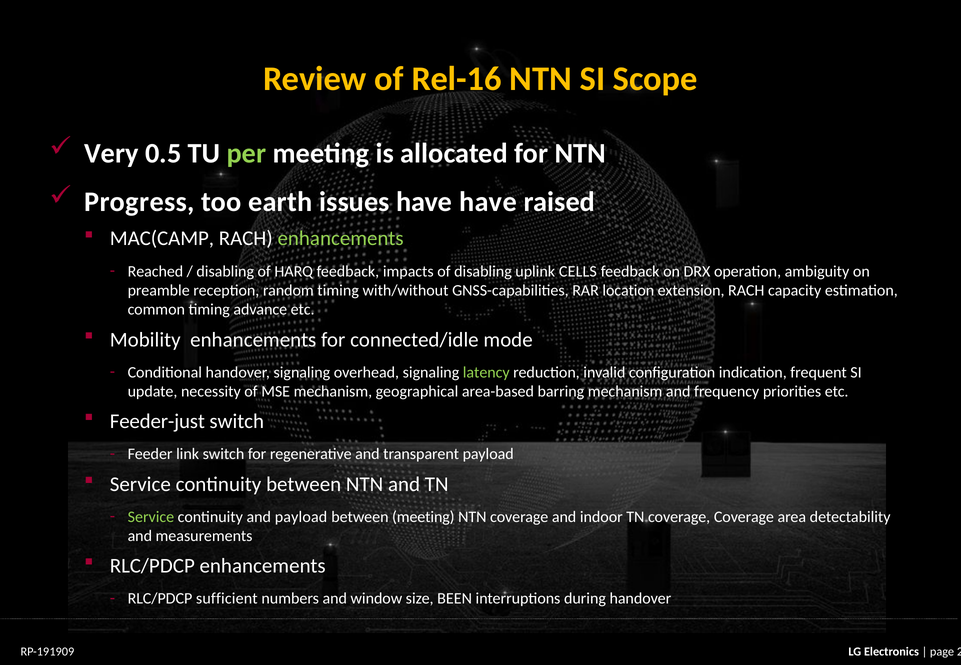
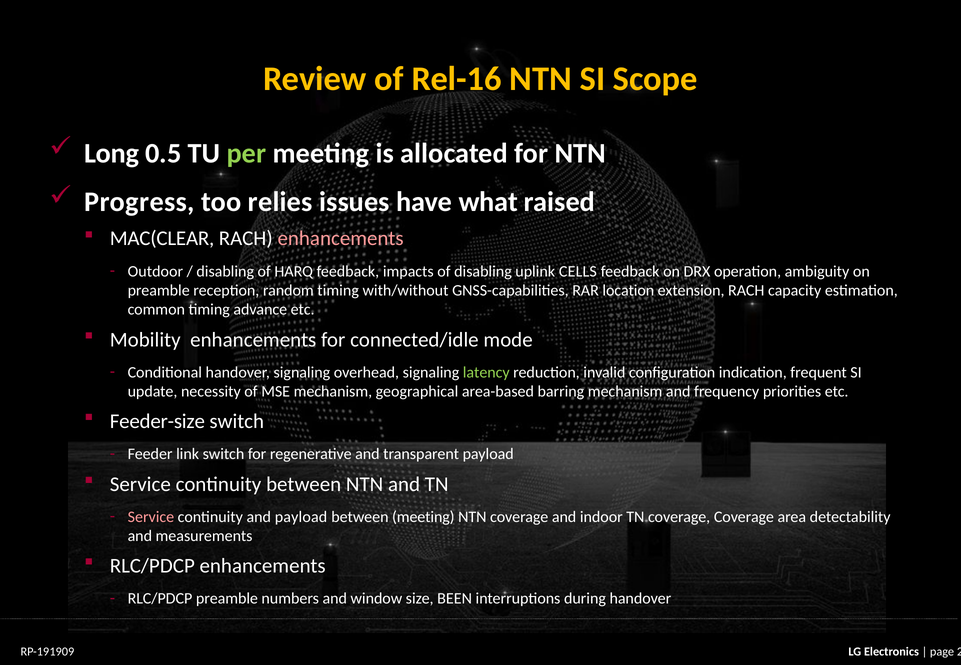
Very: Very -> Long
earth: earth -> relies
have have: have -> what
MAC(CAMP: MAC(CAMP -> MAC(CLEAR
enhancements at (341, 239) colour: light green -> pink
Reached: Reached -> Outdoor
Feeder-just: Feeder-just -> Feeder-size
Service at (151, 517) colour: light green -> pink
RLC/PDCP sufficient: sufficient -> preamble
